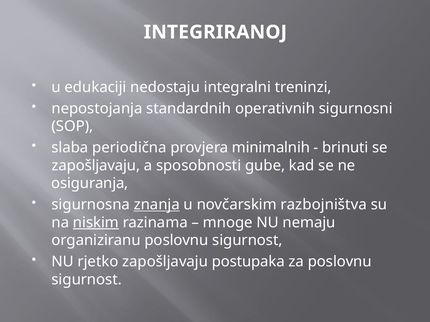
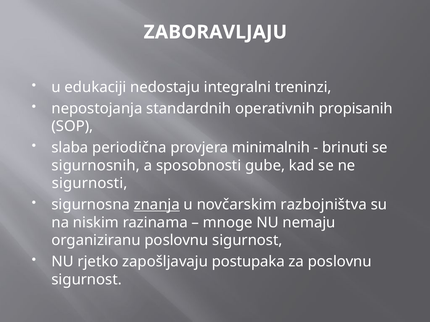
INTEGRIRANOJ: INTEGRIRANOJ -> ZABORAVLJAJU
sigurnosni: sigurnosni -> propisanih
zapošljavaju at (96, 166): zapošljavaju -> sigurnosnih
osiguranja: osiguranja -> sigurnosti
niskim underline: present -> none
